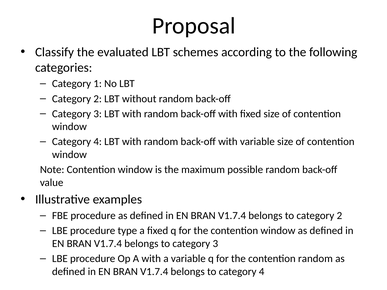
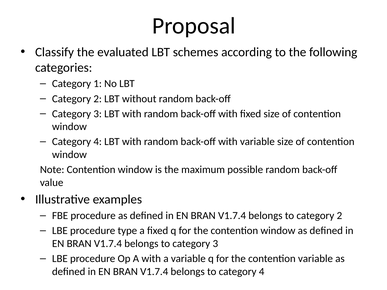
contention random: random -> variable
